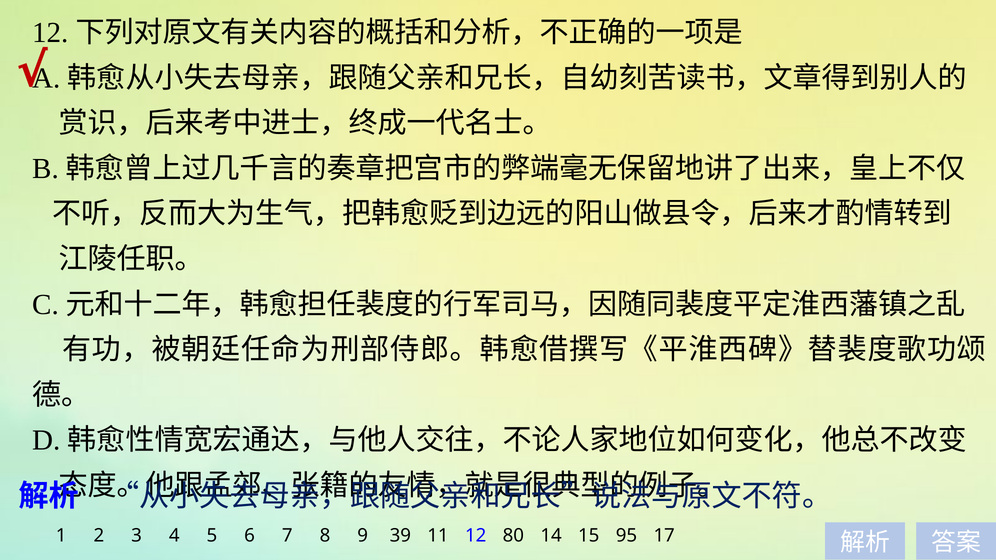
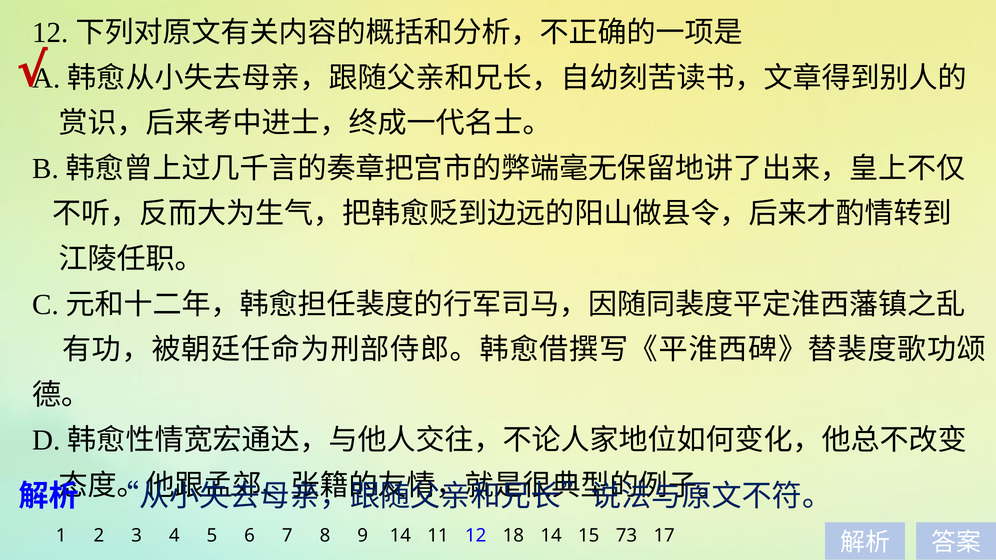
9 39: 39 -> 14
80: 80 -> 18
95: 95 -> 73
